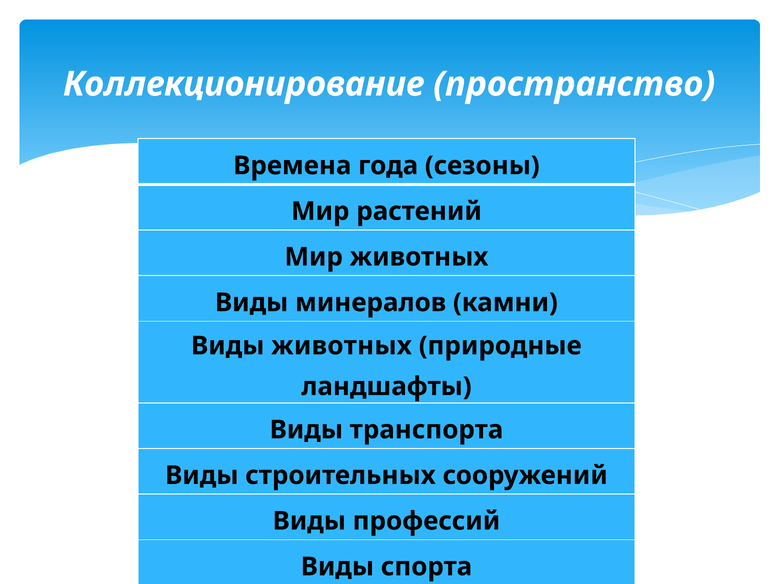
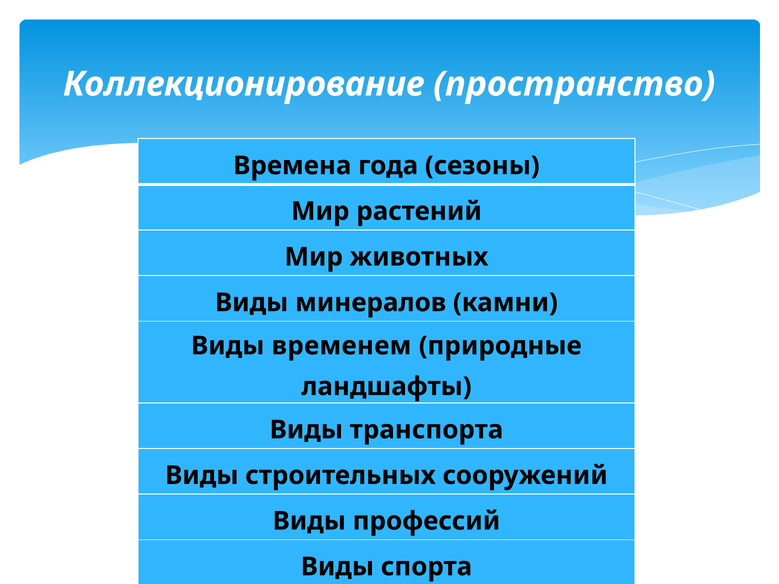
Виды животных: животных -> временем
